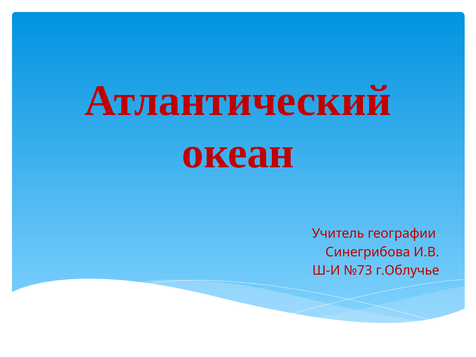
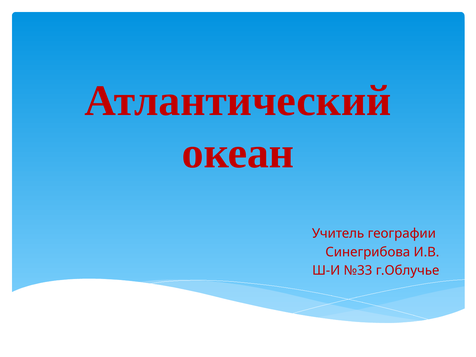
№73: №73 -> №33
